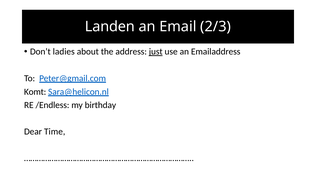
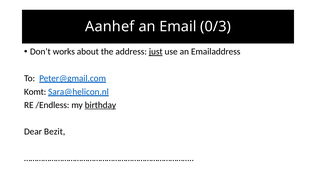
Landen: Landen -> Aanhef
2/3: 2/3 -> 0/3
ladies: ladies -> works
birthday underline: none -> present
Time: Time -> Bezit
